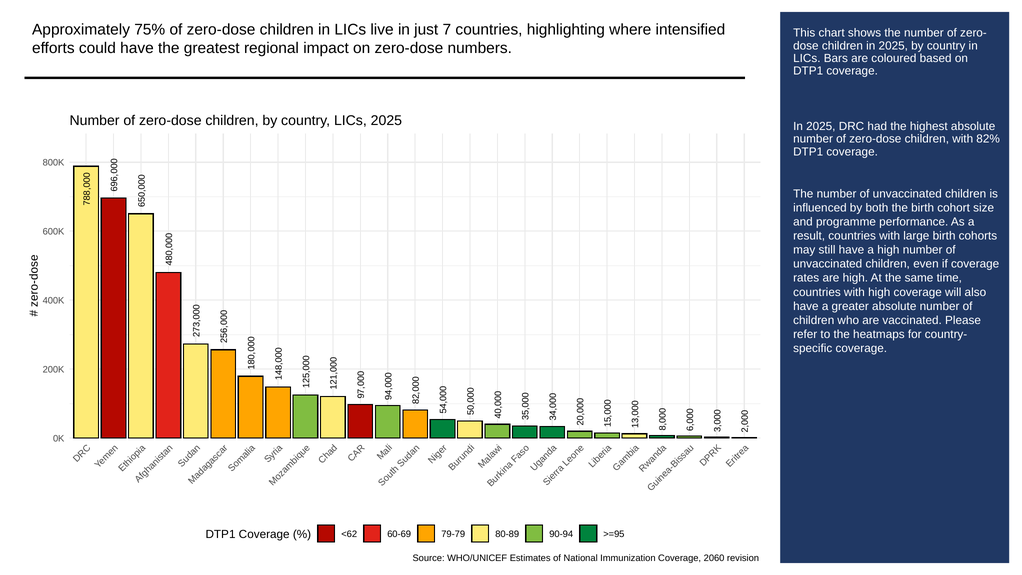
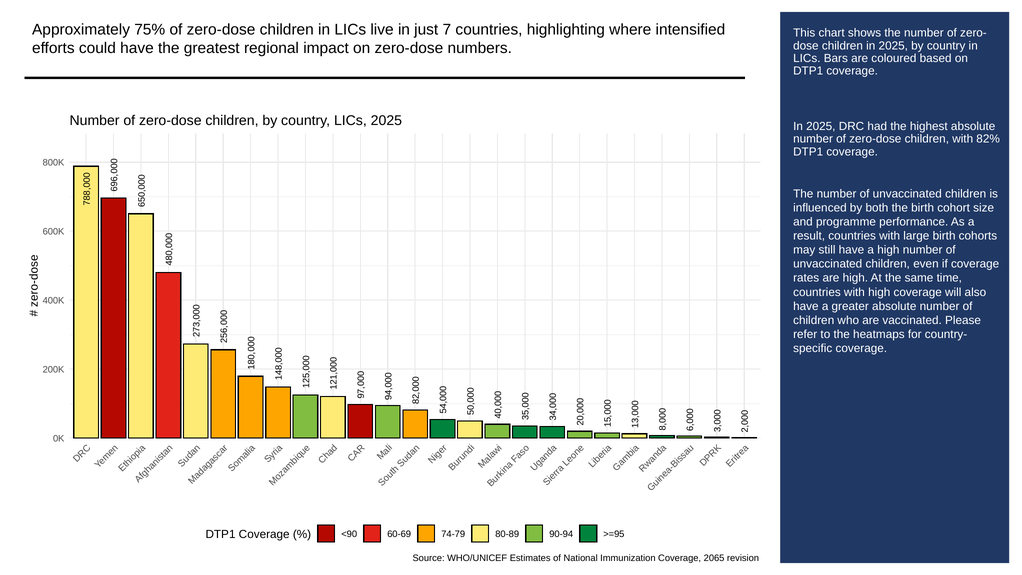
<62: <62 -> <90
79-79: 79-79 -> 74-79
2060: 2060 -> 2065
